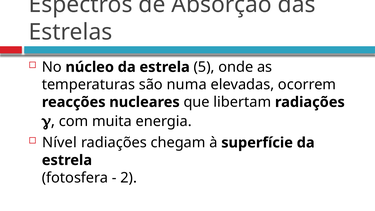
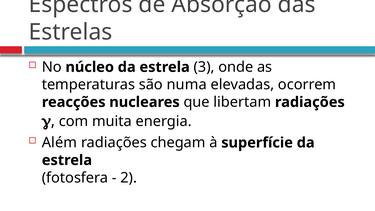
5: 5 -> 3
Nível: Nível -> Além
